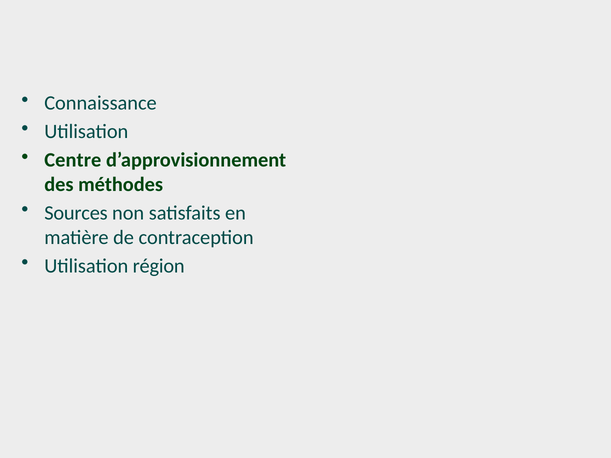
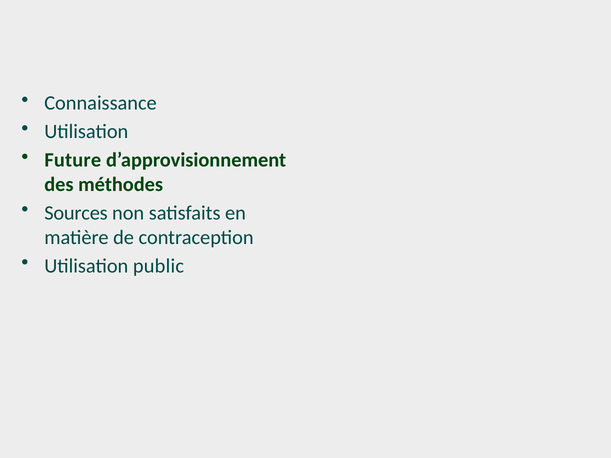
Centre: Centre -> Future
région: région -> public
